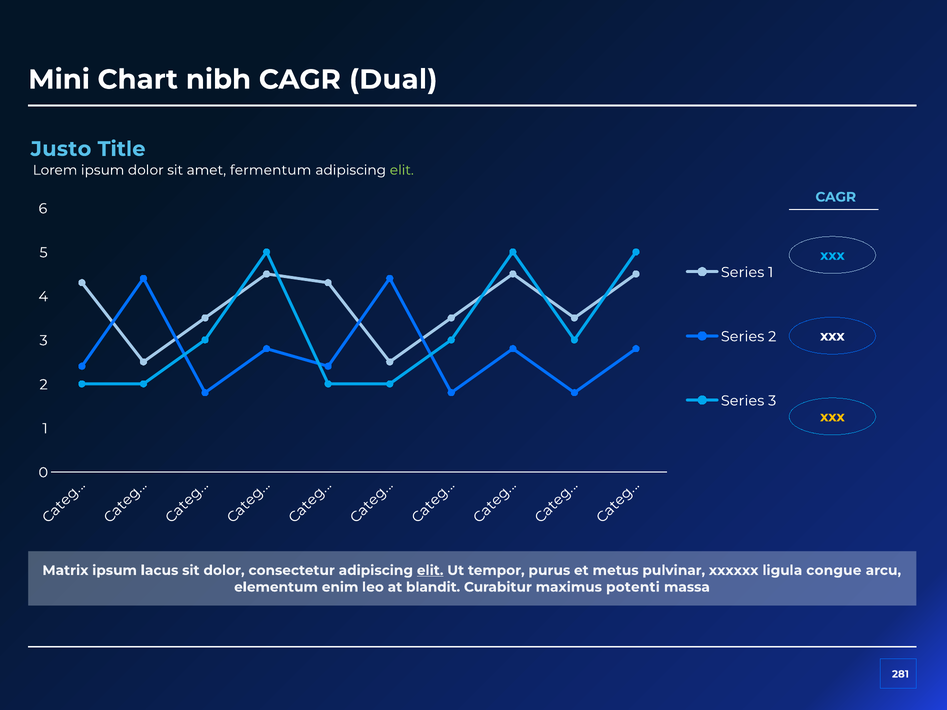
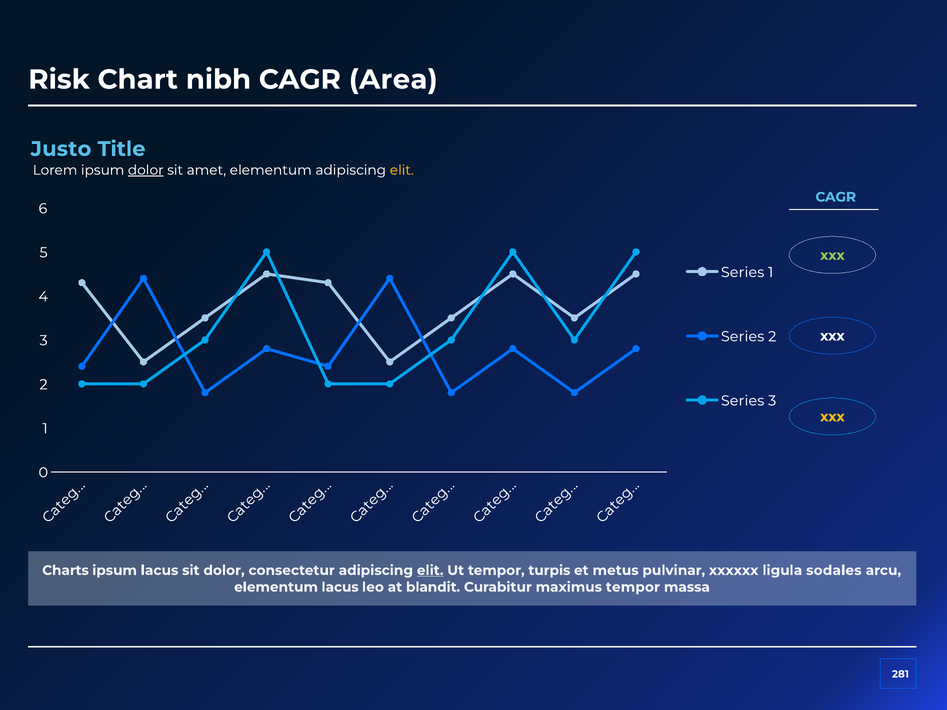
Mini: Mini -> Risk
Dual: Dual -> Area
dolor at (146, 170) underline: none -> present
amet fermentum: fermentum -> elementum
elit at (402, 170) colour: light green -> yellow
xxx at (832, 255) colour: light blue -> light green
Matrix: Matrix -> Charts
purus: purus -> turpis
congue: congue -> sodales
elementum enim: enim -> lacus
maximus potenti: potenti -> tempor
